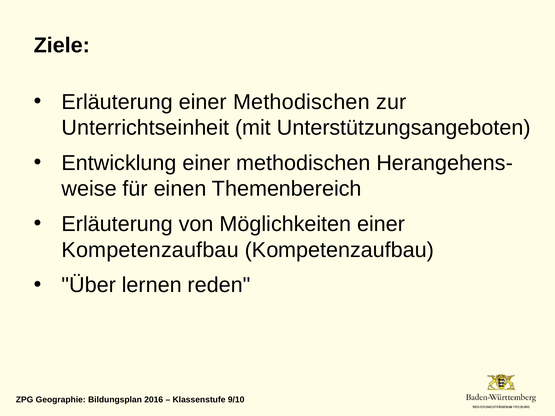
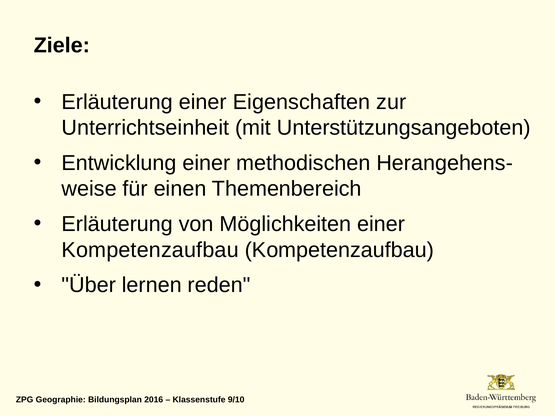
Erläuterung einer Methodischen: Methodischen -> Eigenschaften
